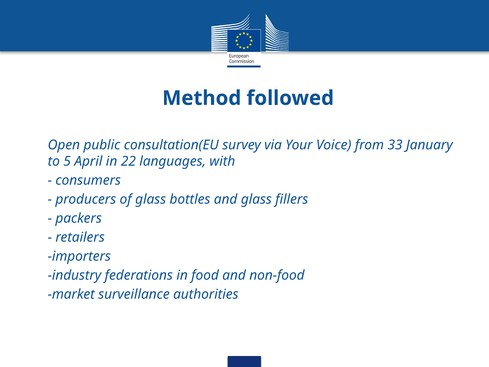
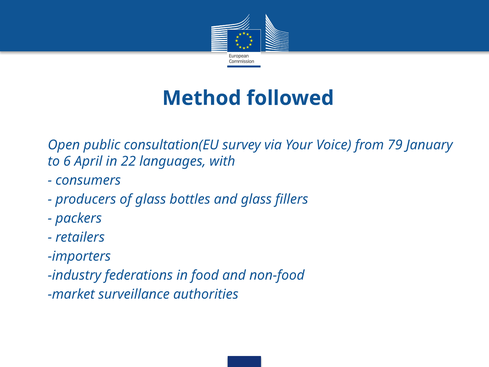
33: 33 -> 79
5: 5 -> 6
